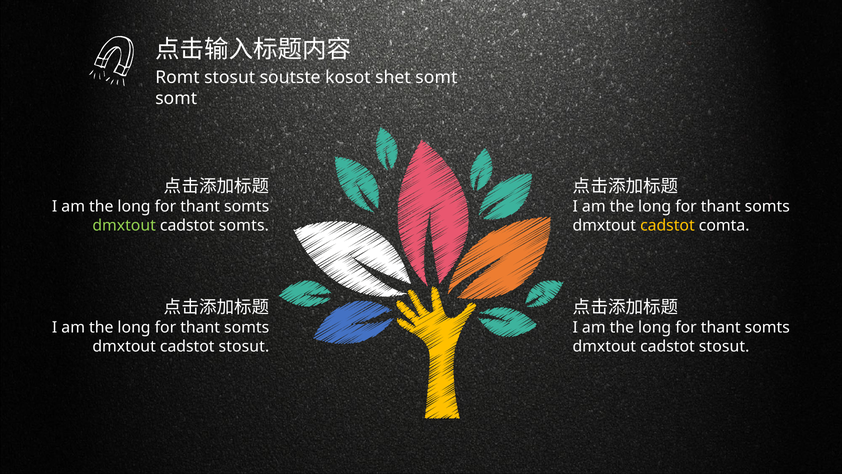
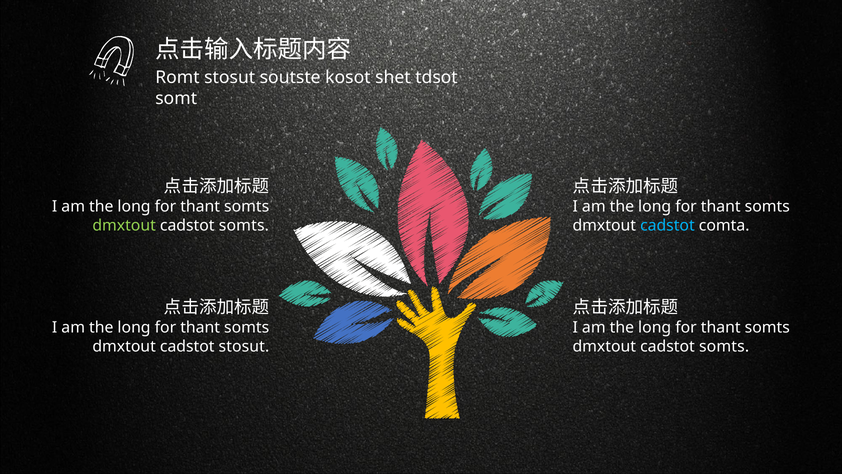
shet somt: somt -> tdsot
cadstot at (667, 225) colour: yellow -> light blue
stosut at (724, 346): stosut -> somts
